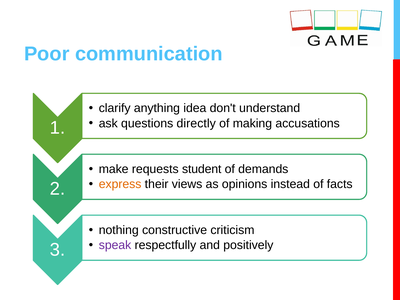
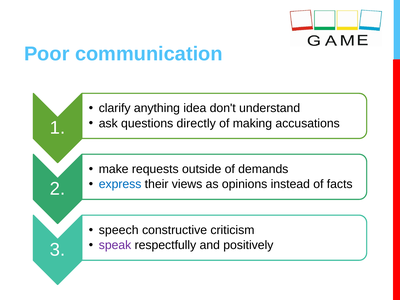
student: student -> outside
express colour: orange -> blue
nothing: nothing -> speech
